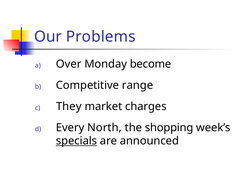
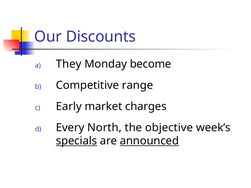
Problems: Problems -> Discounts
Over: Over -> They
They: They -> Early
shopping: shopping -> objective
announced underline: none -> present
